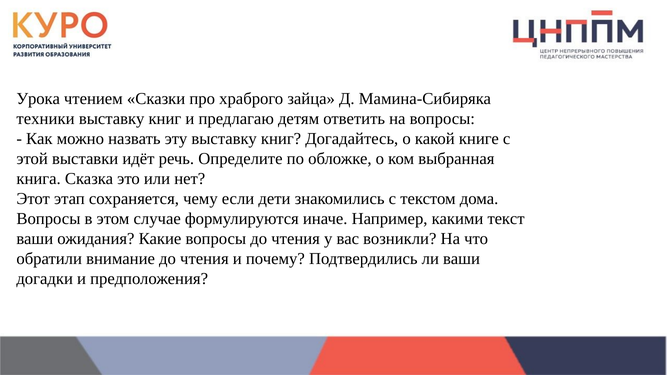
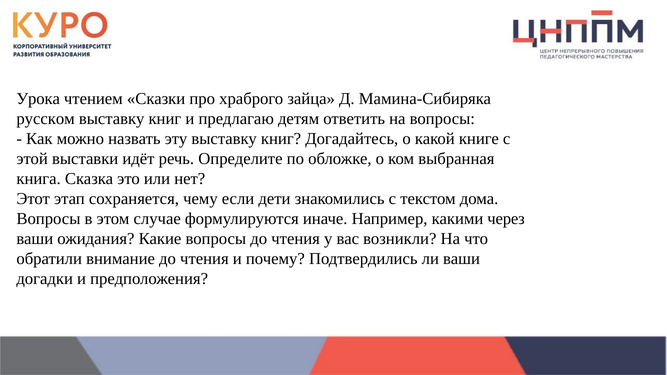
техники: техники -> русском
текст: текст -> через
